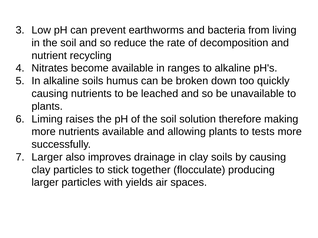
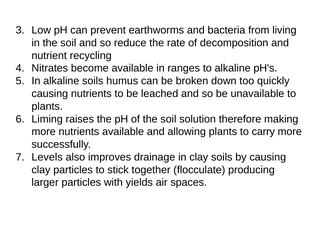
tests: tests -> carry
Larger at (47, 157): Larger -> Levels
